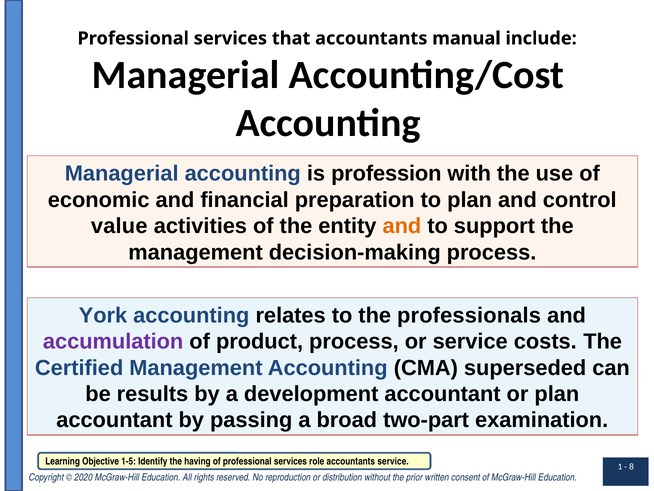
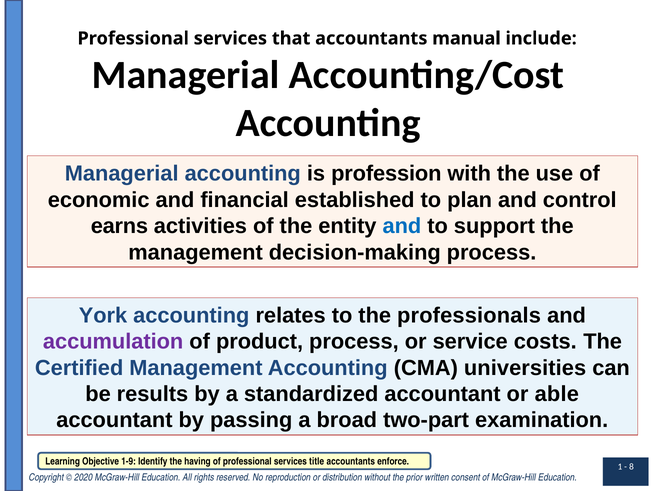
preparation: preparation -> established
value: value -> earns
and at (402, 226) colour: orange -> blue
superseded: superseded -> universities
development: development -> standardized
or plan: plan -> able
1-5: 1-5 -> 1-9
role: role -> title
accountants service: service -> enforce
